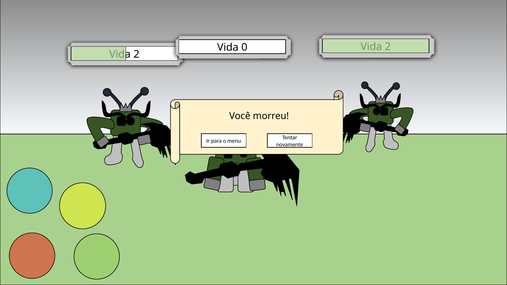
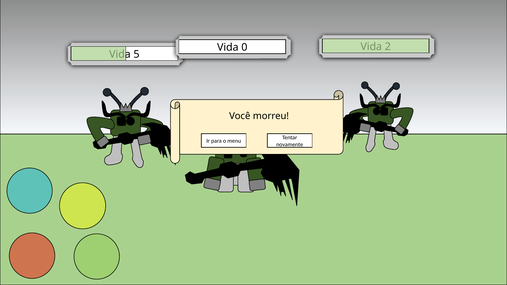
2 at (136, 54): 2 -> 5
